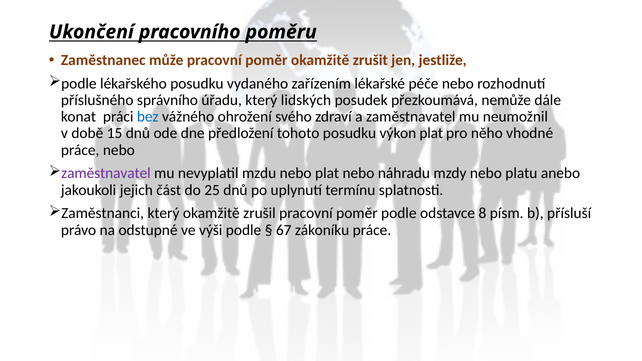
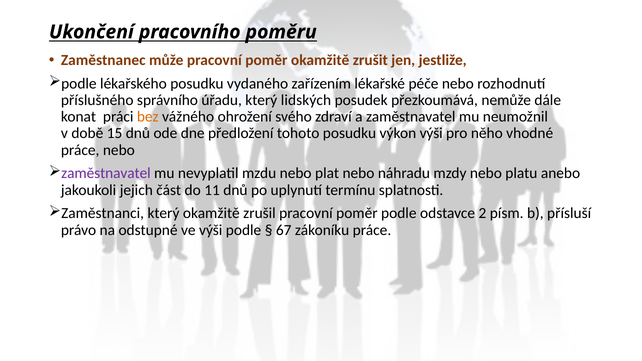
bez colour: blue -> orange
výkon plat: plat -> výši
25: 25 -> 11
8: 8 -> 2
